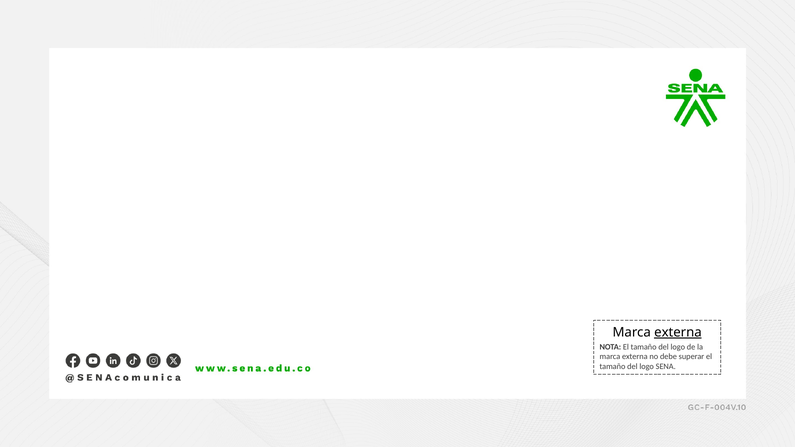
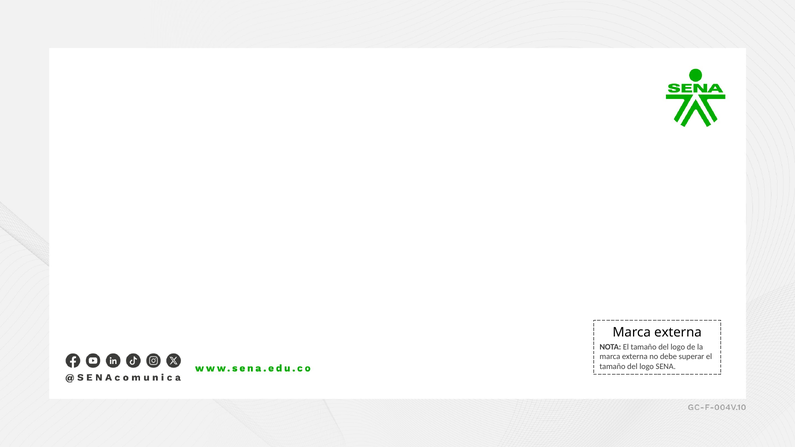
externa at (678, 332) underline: present -> none
